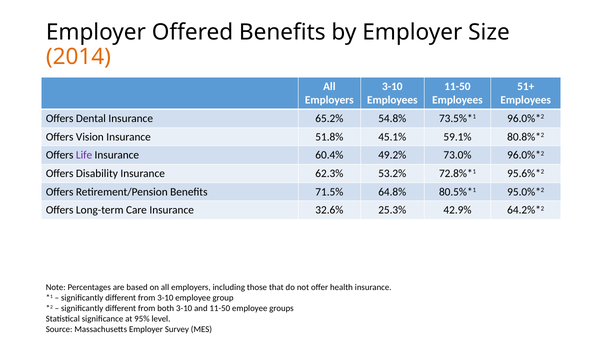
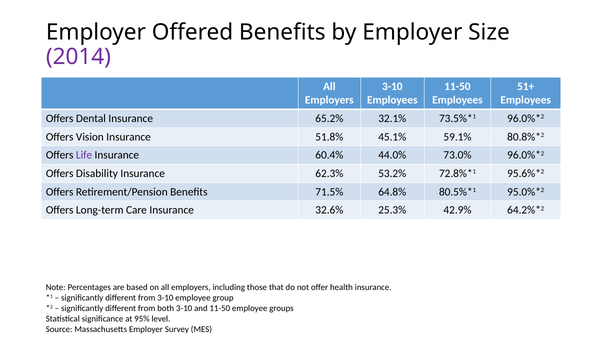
2014 colour: orange -> purple
54.8%: 54.8% -> 32.1%
49.2%: 49.2% -> 44.0%
